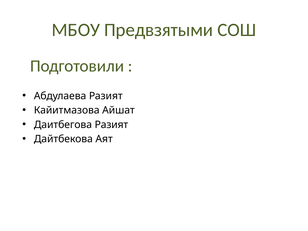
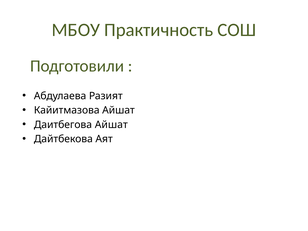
Предвзятыми: Предвзятыми -> Практичность
Даитбегова Разият: Разият -> Айшат
